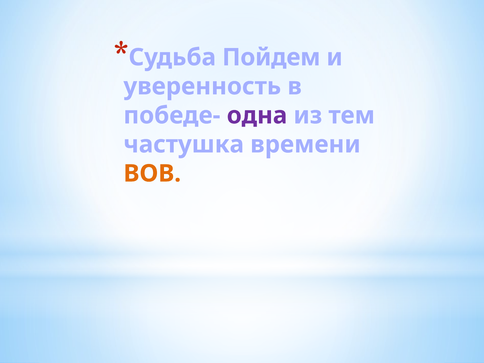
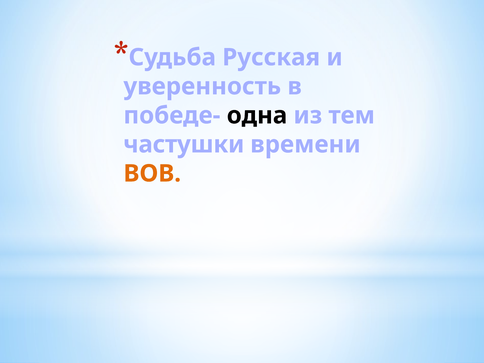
Пойдем: Пойдем -> Русская
одна colour: purple -> black
частушка: частушка -> частушки
